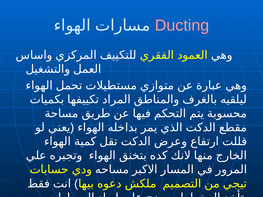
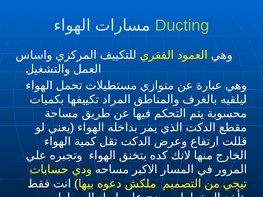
Ducting colour: pink -> light green
